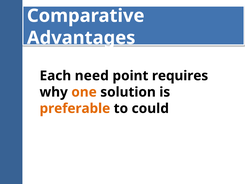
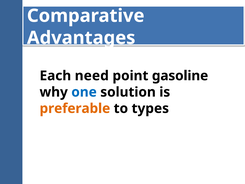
requires: requires -> gasoline
one colour: orange -> blue
could: could -> types
